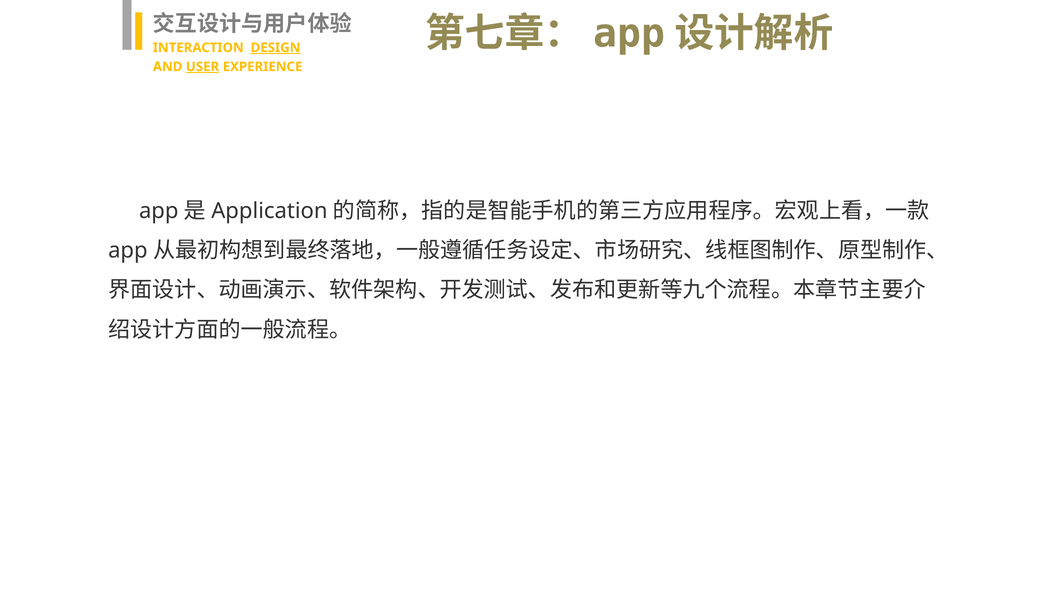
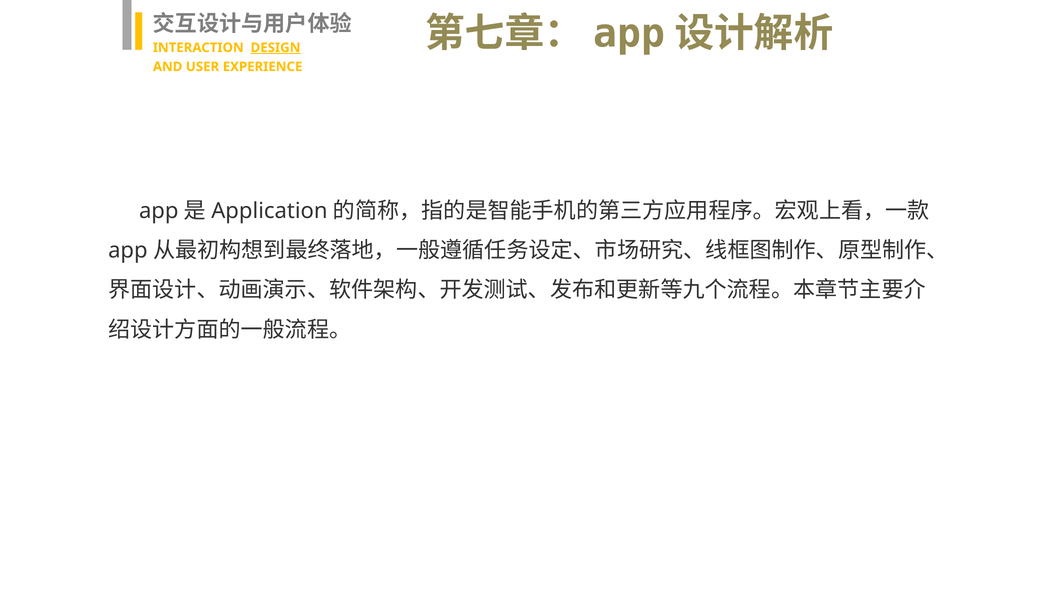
USER underline: present -> none
